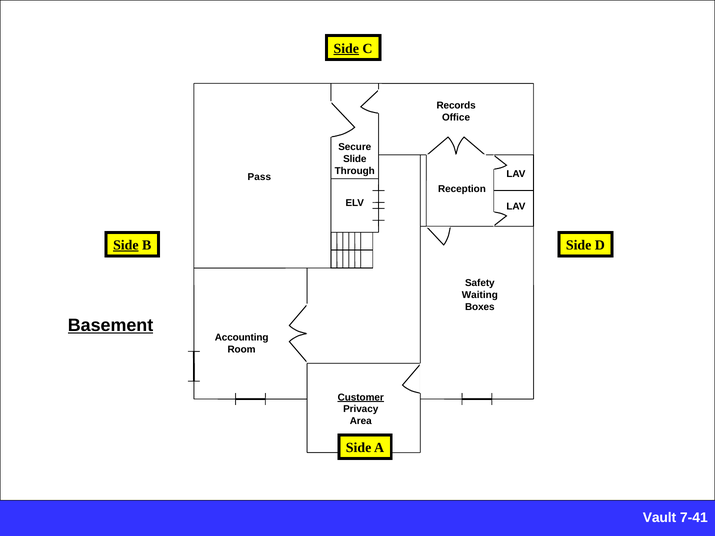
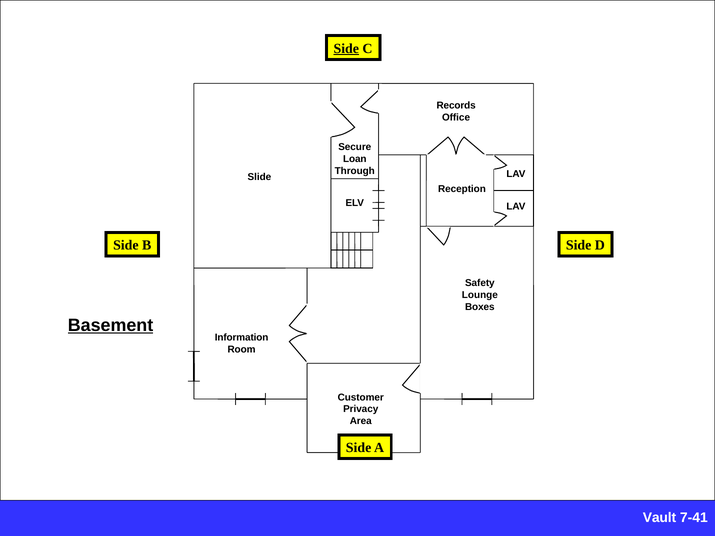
Slide: Slide -> Loan
Pass: Pass -> Slide
Side at (126, 245) underline: present -> none
Waiting: Waiting -> Lounge
Accounting: Accounting -> Information
Customer underline: present -> none
